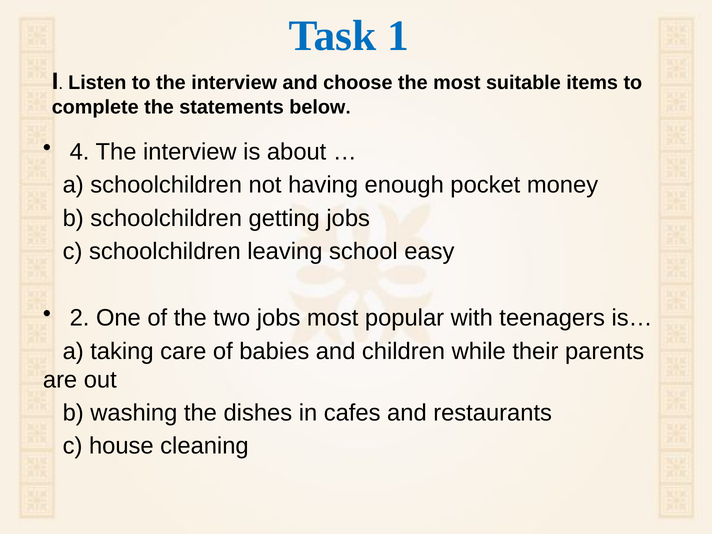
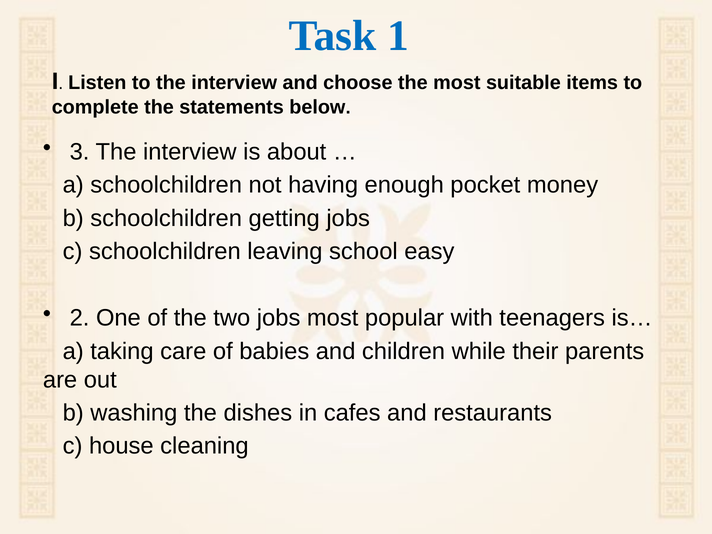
4: 4 -> 3
